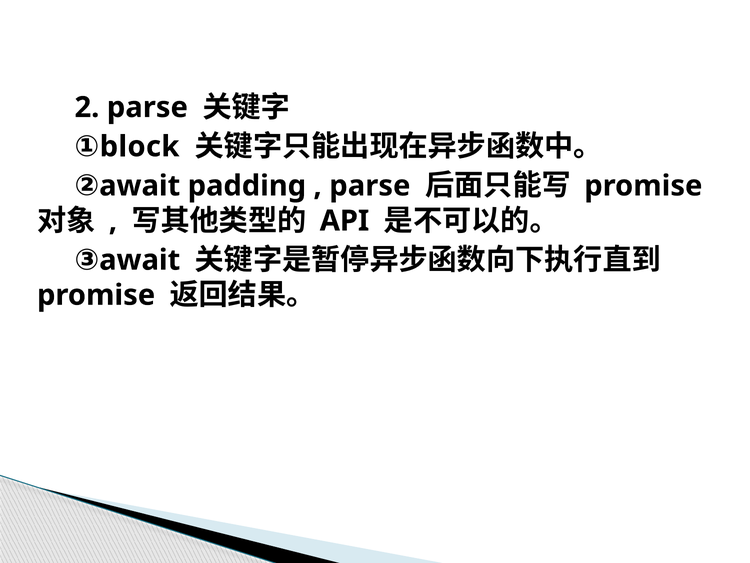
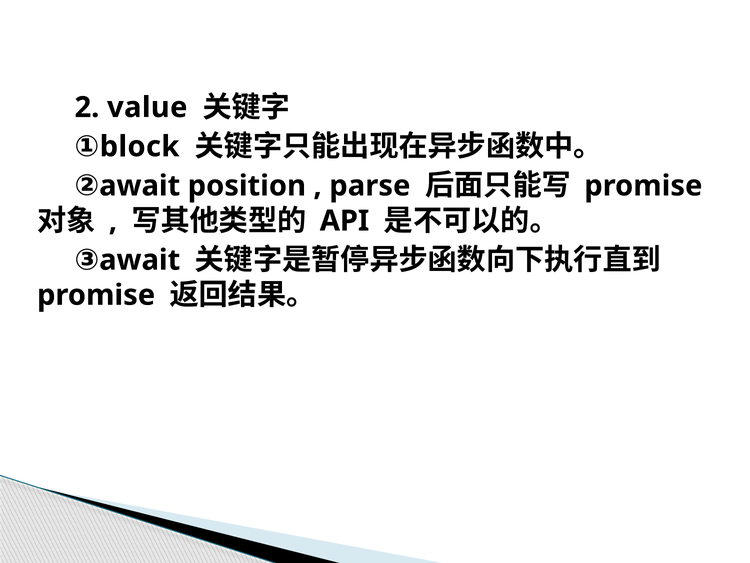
2 parse: parse -> value
padding: padding -> position
